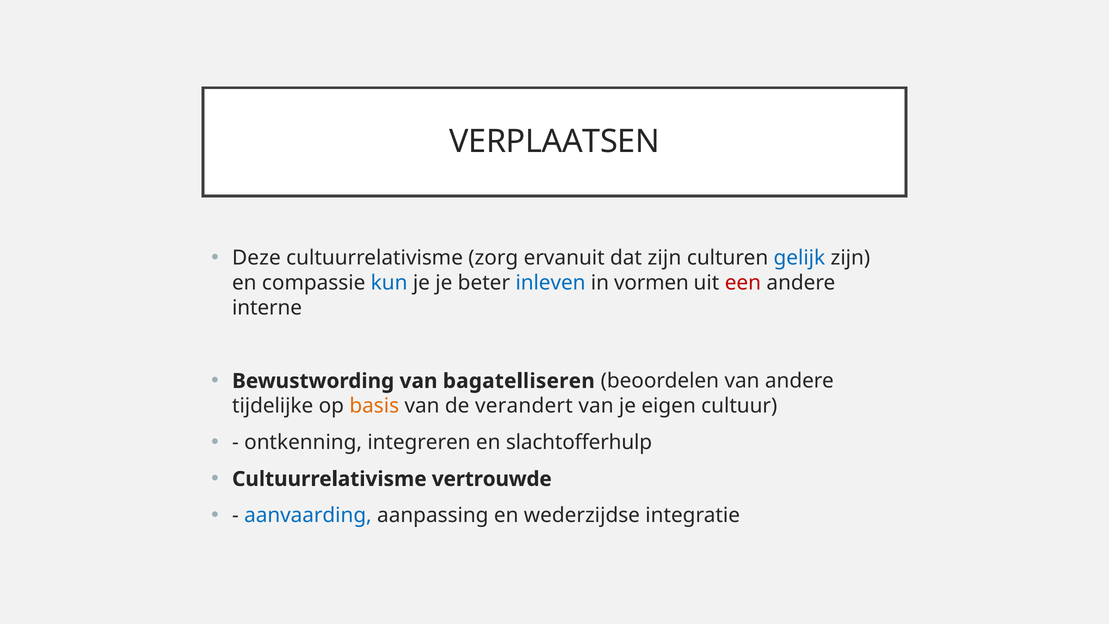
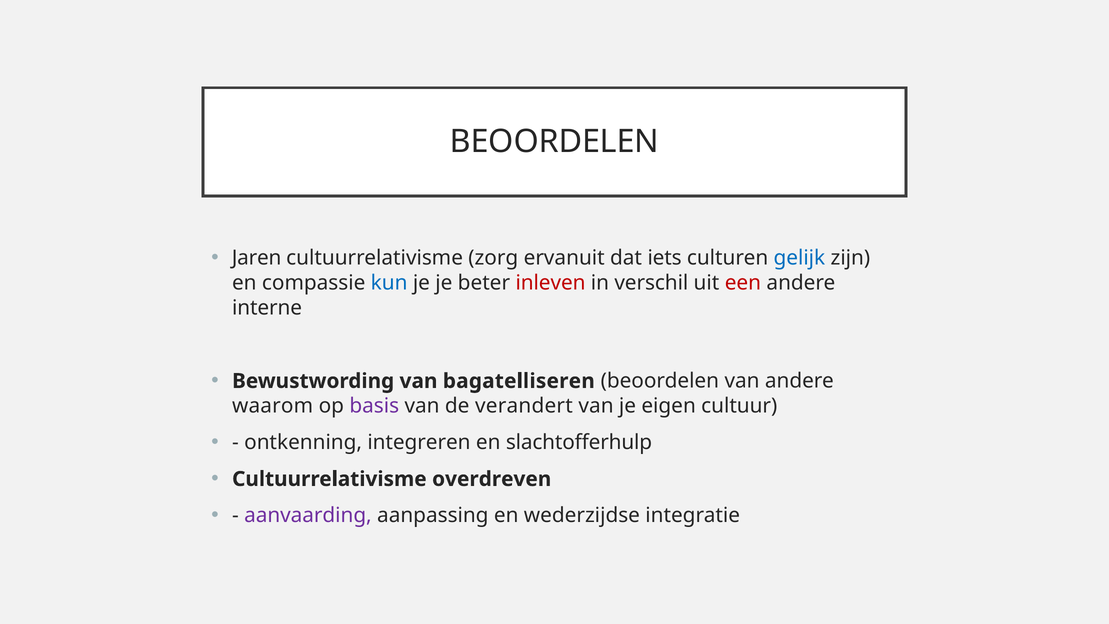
VERPLAATSEN at (555, 142): VERPLAATSEN -> BEOORDELEN
Deze: Deze -> Jaren
dat zijn: zijn -> iets
inleven colour: blue -> red
vormen: vormen -> verschil
tijdelijke: tijdelijke -> waarom
basis colour: orange -> purple
vertrouwde: vertrouwde -> overdreven
aanvaarding colour: blue -> purple
